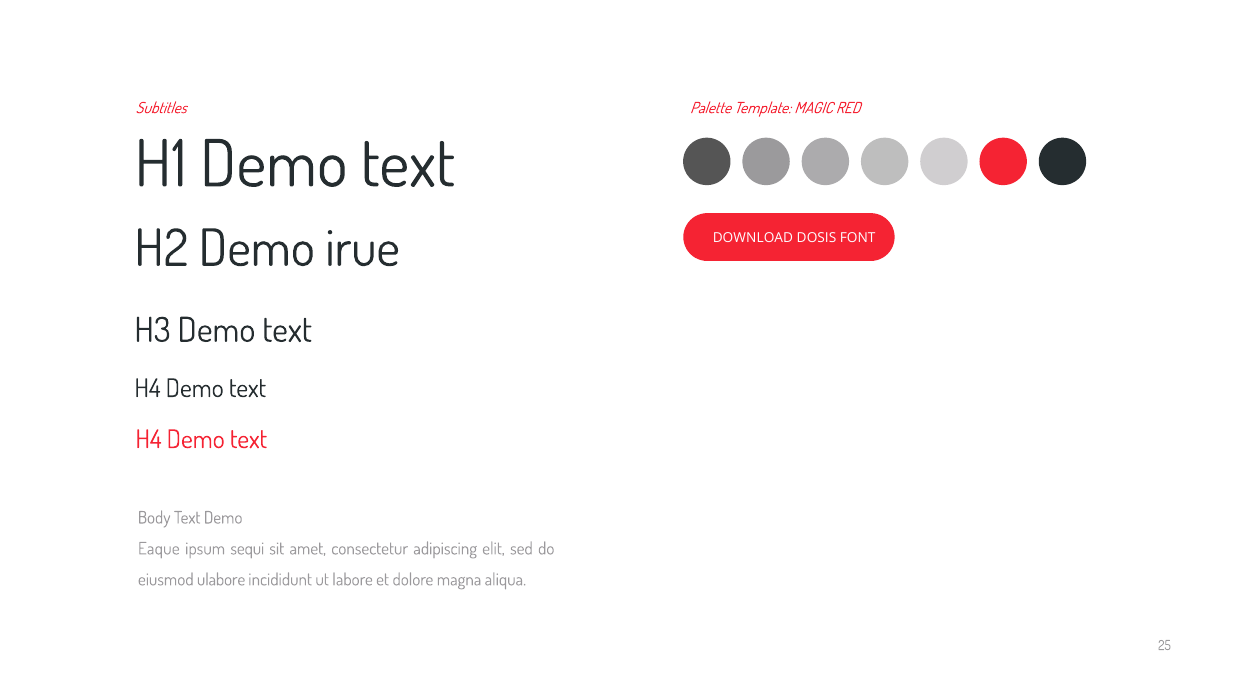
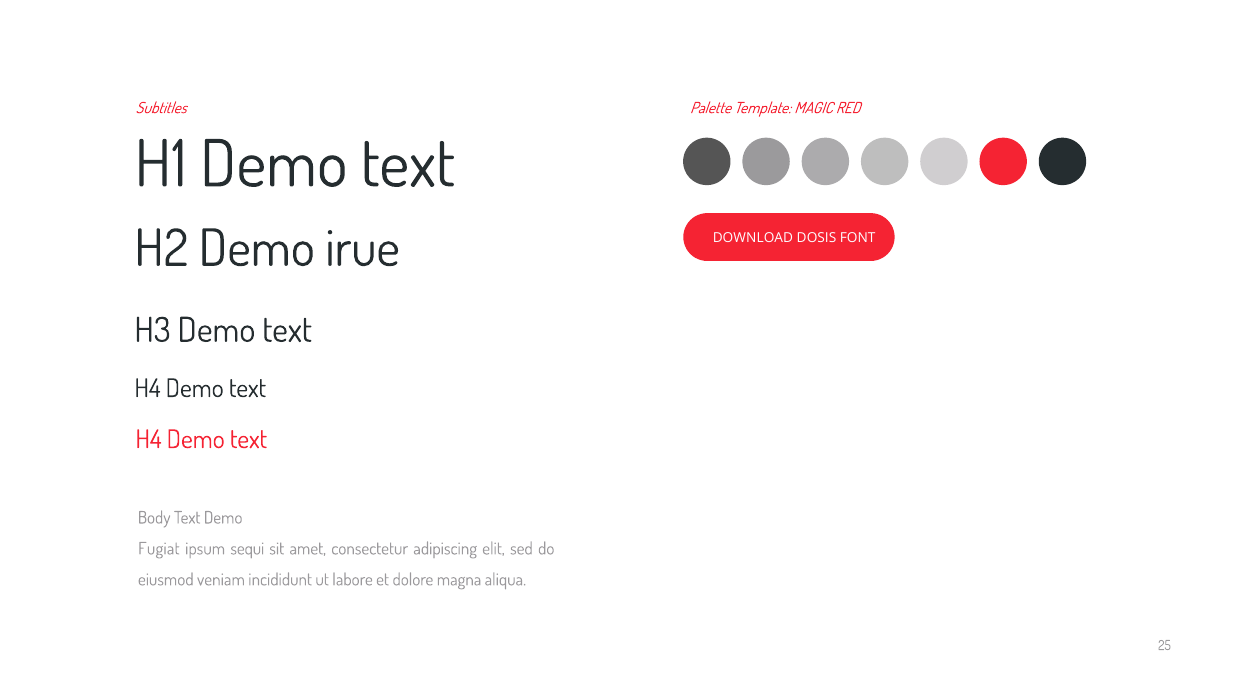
Eaque: Eaque -> Fugiat
ulabore: ulabore -> veniam
